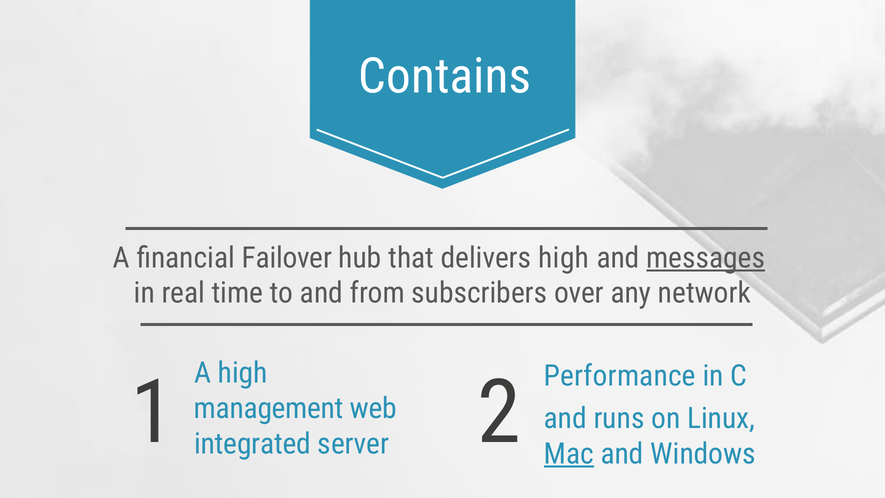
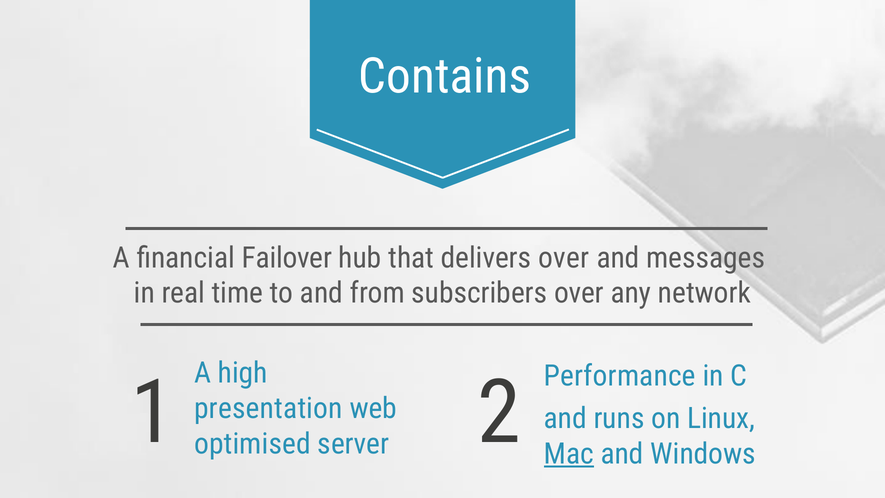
delivers high: high -> over
messages underline: present -> none
management: management -> presentation
integrated: integrated -> optimised
